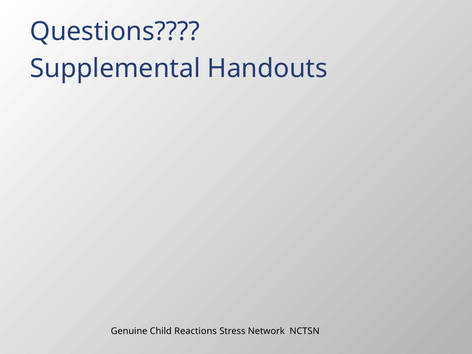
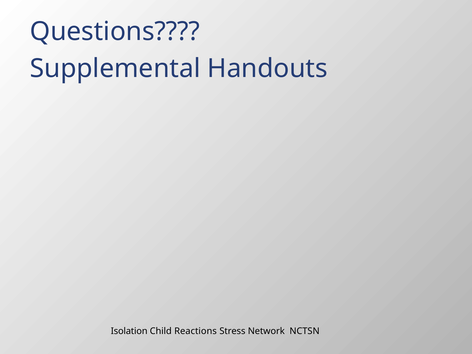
Genuine: Genuine -> Isolation
